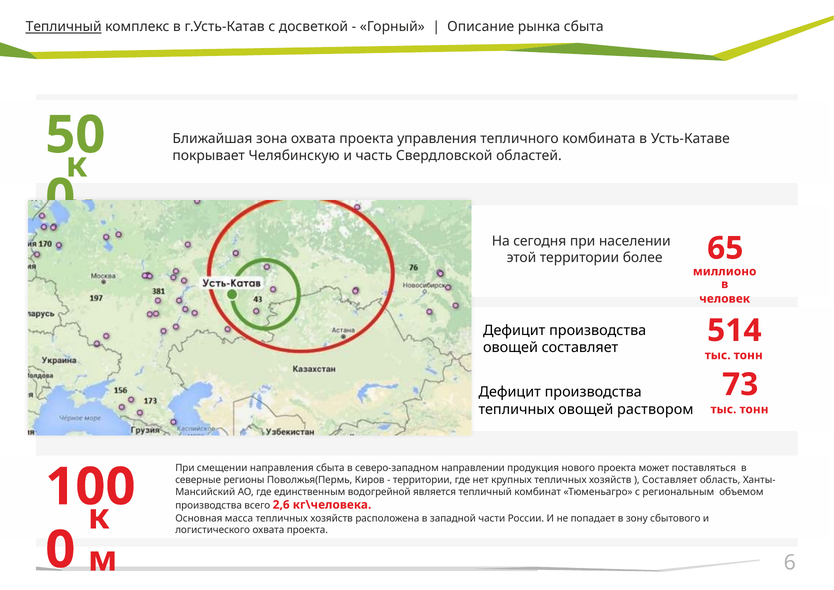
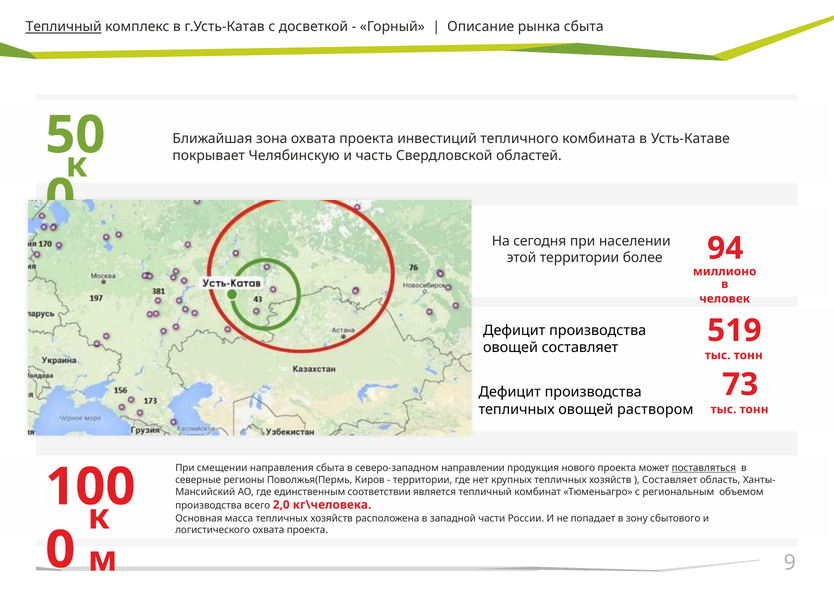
управления: управления -> инвестиций
65: 65 -> 94
514: 514 -> 519
поставляться underline: none -> present
водогрейной: водогрейной -> соответствии
2,6: 2,6 -> 2,0
6: 6 -> 9
